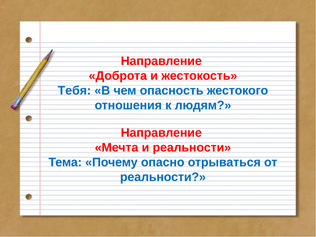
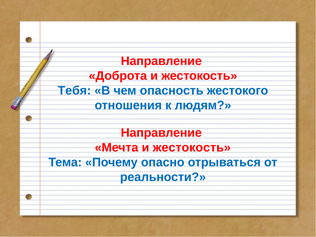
Мечта и реальности: реальности -> жестокость
